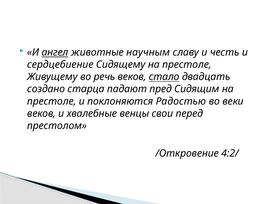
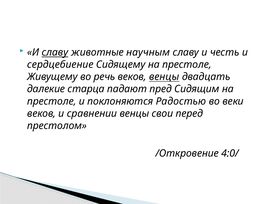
И ангел: ангел -> славу
веков стало: стало -> венцы
создано: создано -> далекие
хвалебные: хвалебные -> сравнении
4:2/: 4:2/ -> 4:0/
